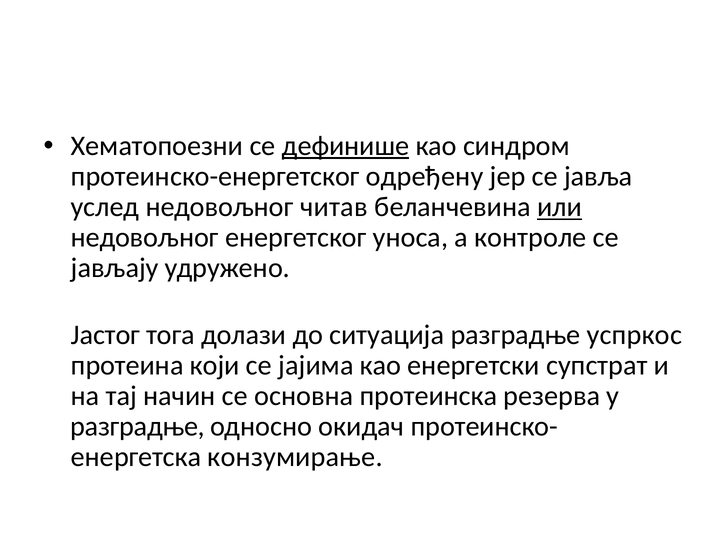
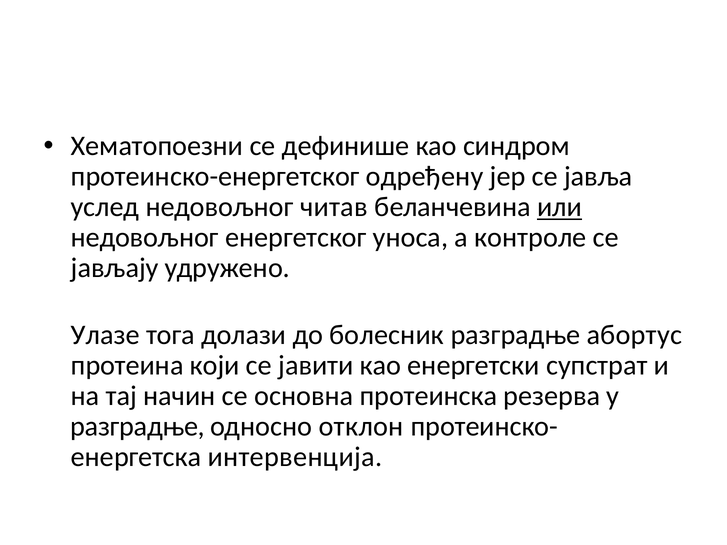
дефинише underline: present -> none
Јастог: Јастог -> Улазе
ситуација: ситуација -> болесник
успркос: успркос -> абортус
јајима: јајима -> јавити
окидач: окидач -> отклон
конзумирање: конзумирање -> интервенција
